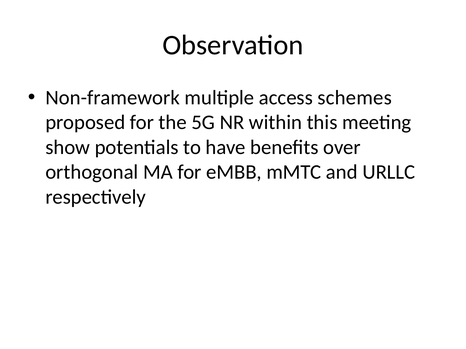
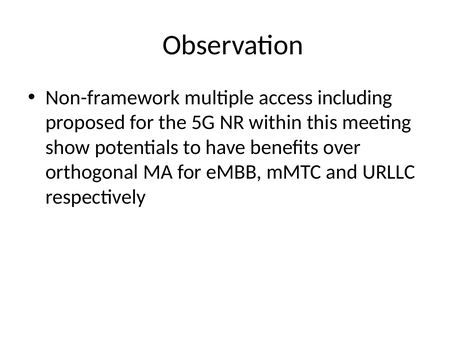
schemes: schemes -> including
